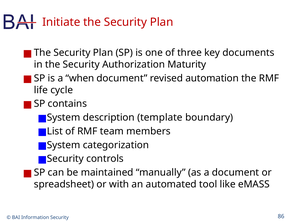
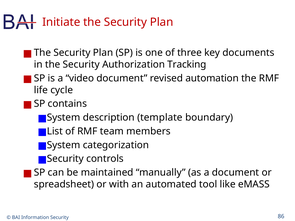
Maturity: Maturity -> Tracking
when: when -> video
